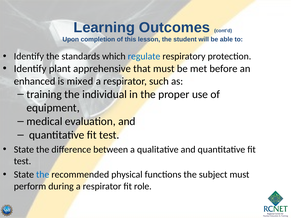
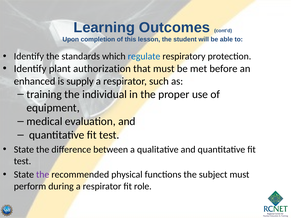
apprehensive: apprehensive -> authorization
mixed: mixed -> supply
the at (43, 175) colour: blue -> purple
